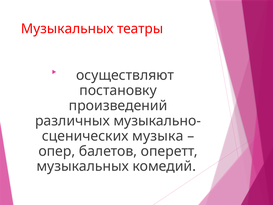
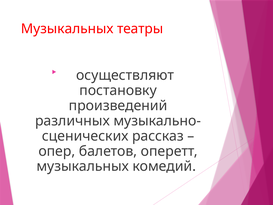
музыка: музыка -> рассказ
